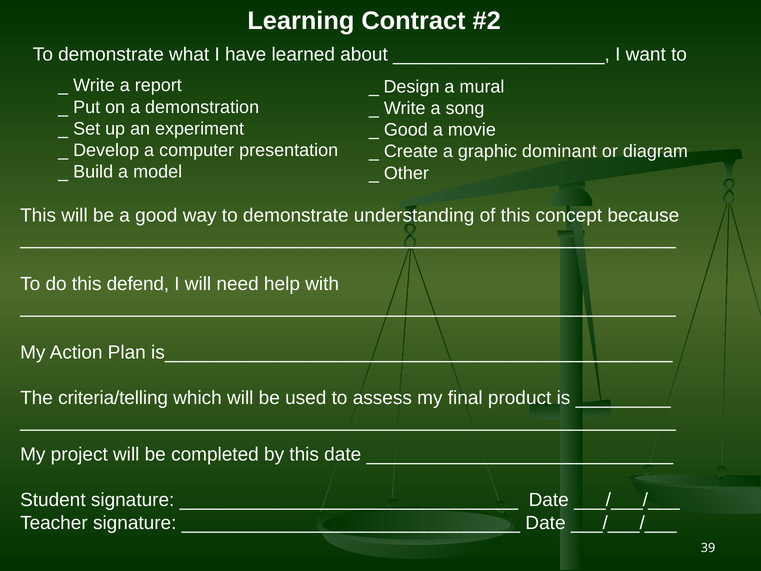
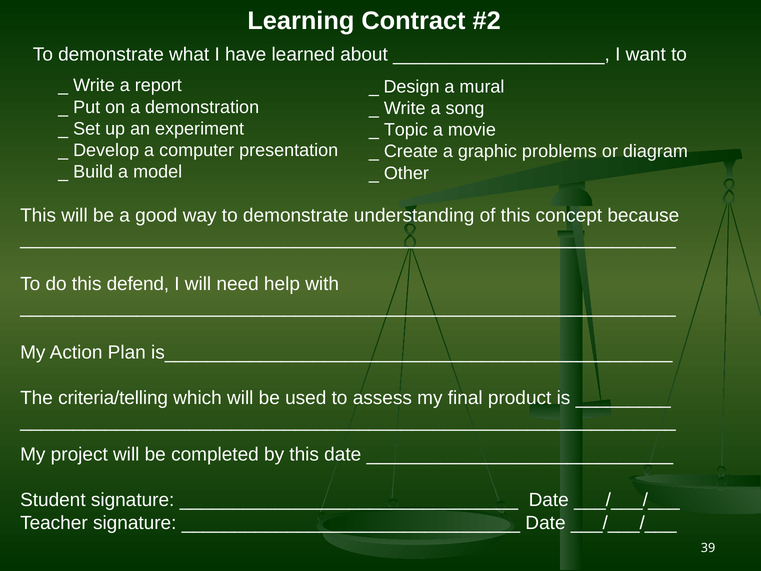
Good at (406, 130): Good -> Topic
dominant: dominant -> problems
